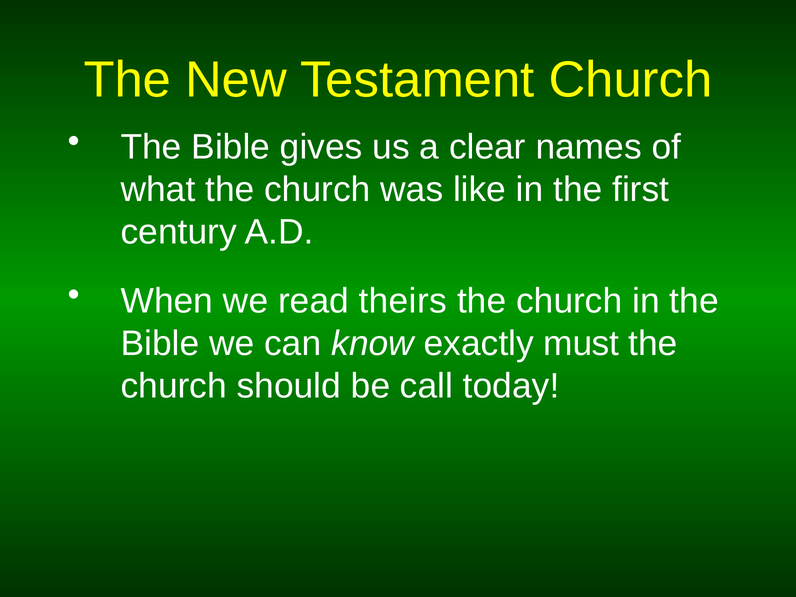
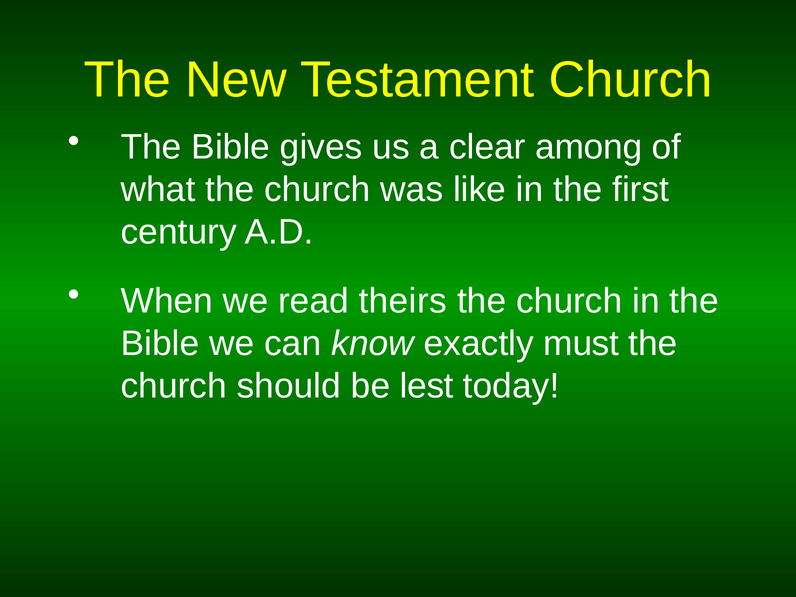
names: names -> among
call: call -> lest
